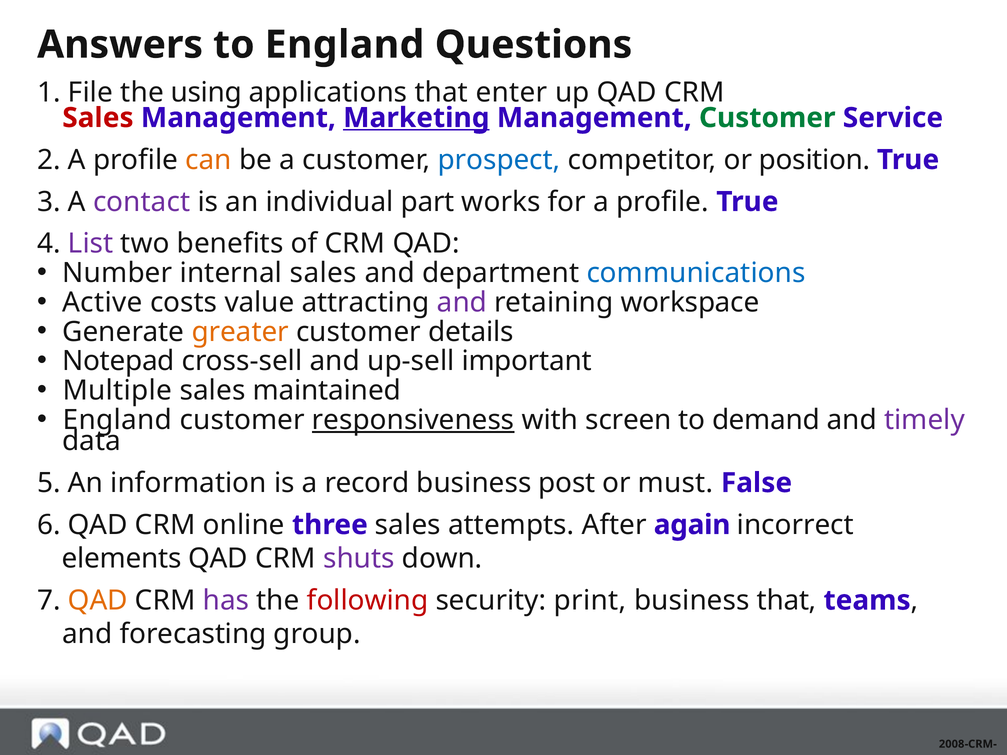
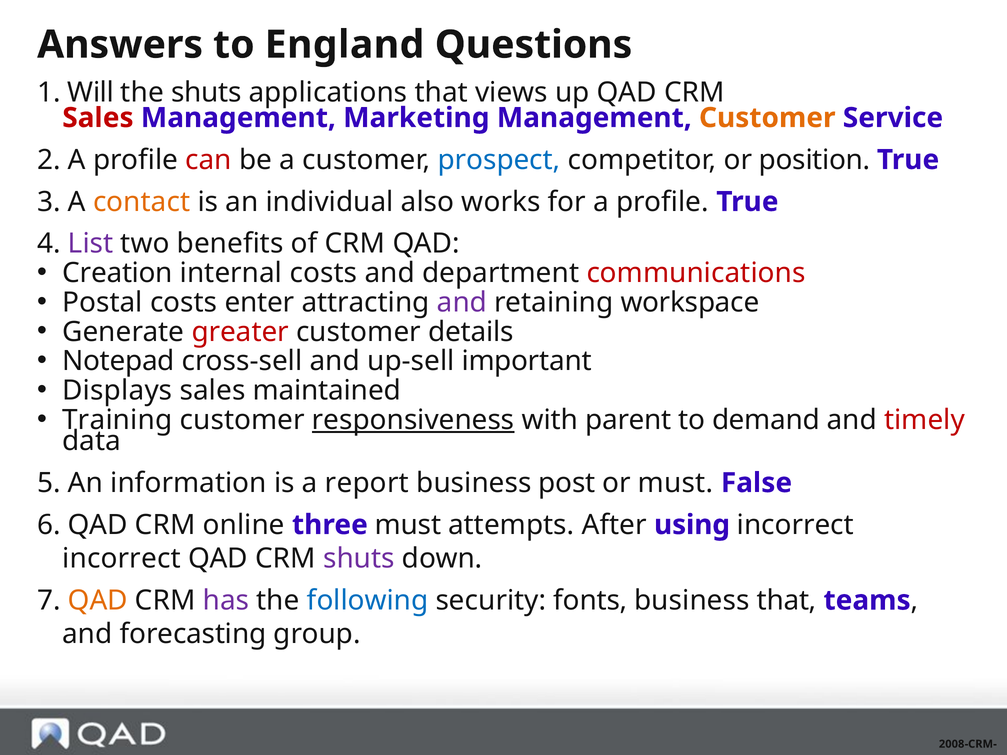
File: File -> Will
the using: using -> shuts
enter: enter -> views
Marketing underline: present -> none
Customer at (767, 118) colour: green -> orange
can colour: orange -> red
contact colour: purple -> orange
part: part -> also
Number: Number -> Creation
internal sales: sales -> costs
communications colour: blue -> red
Active: Active -> Postal
value: value -> enter
greater colour: orange -> red
Multiple: Multiple -> Displays
England at (117, 420): England -> Training
screen: screen -> parent
timely colour: purple -> red
record: record -> report
three sales: sales -> must
again: again -> using
elements at (122, 559): elements -> incorrect
following colour: red -> blue
print: print -> fonts
